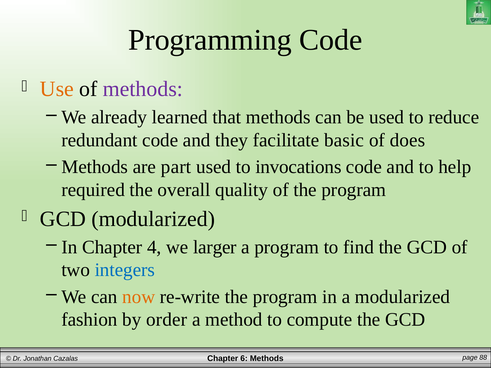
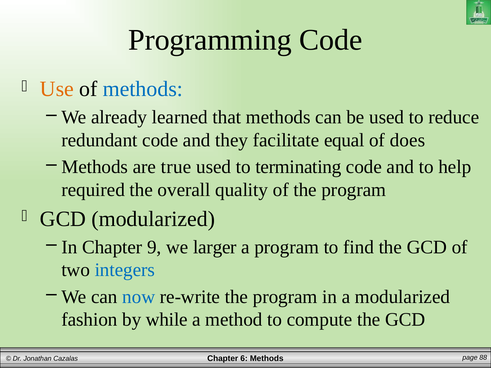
methods at (143, 89) colour: purple -> blue
basic: basic -> equal
part: part -> true
invocations: invocations -> terminating
4: 4 -> 9
now colour: orange -> blue
order: order -> while
